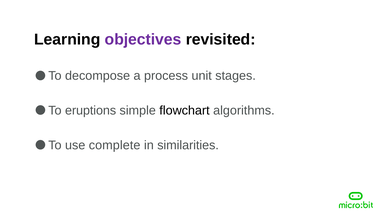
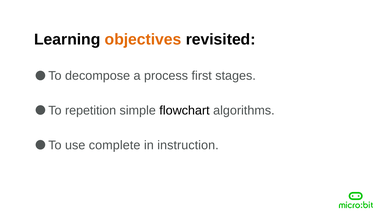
objectives colour: purple -> orange
unit: unit -> first
eruptions: eruptions -> repetition
similarities: similarities -> instruction
